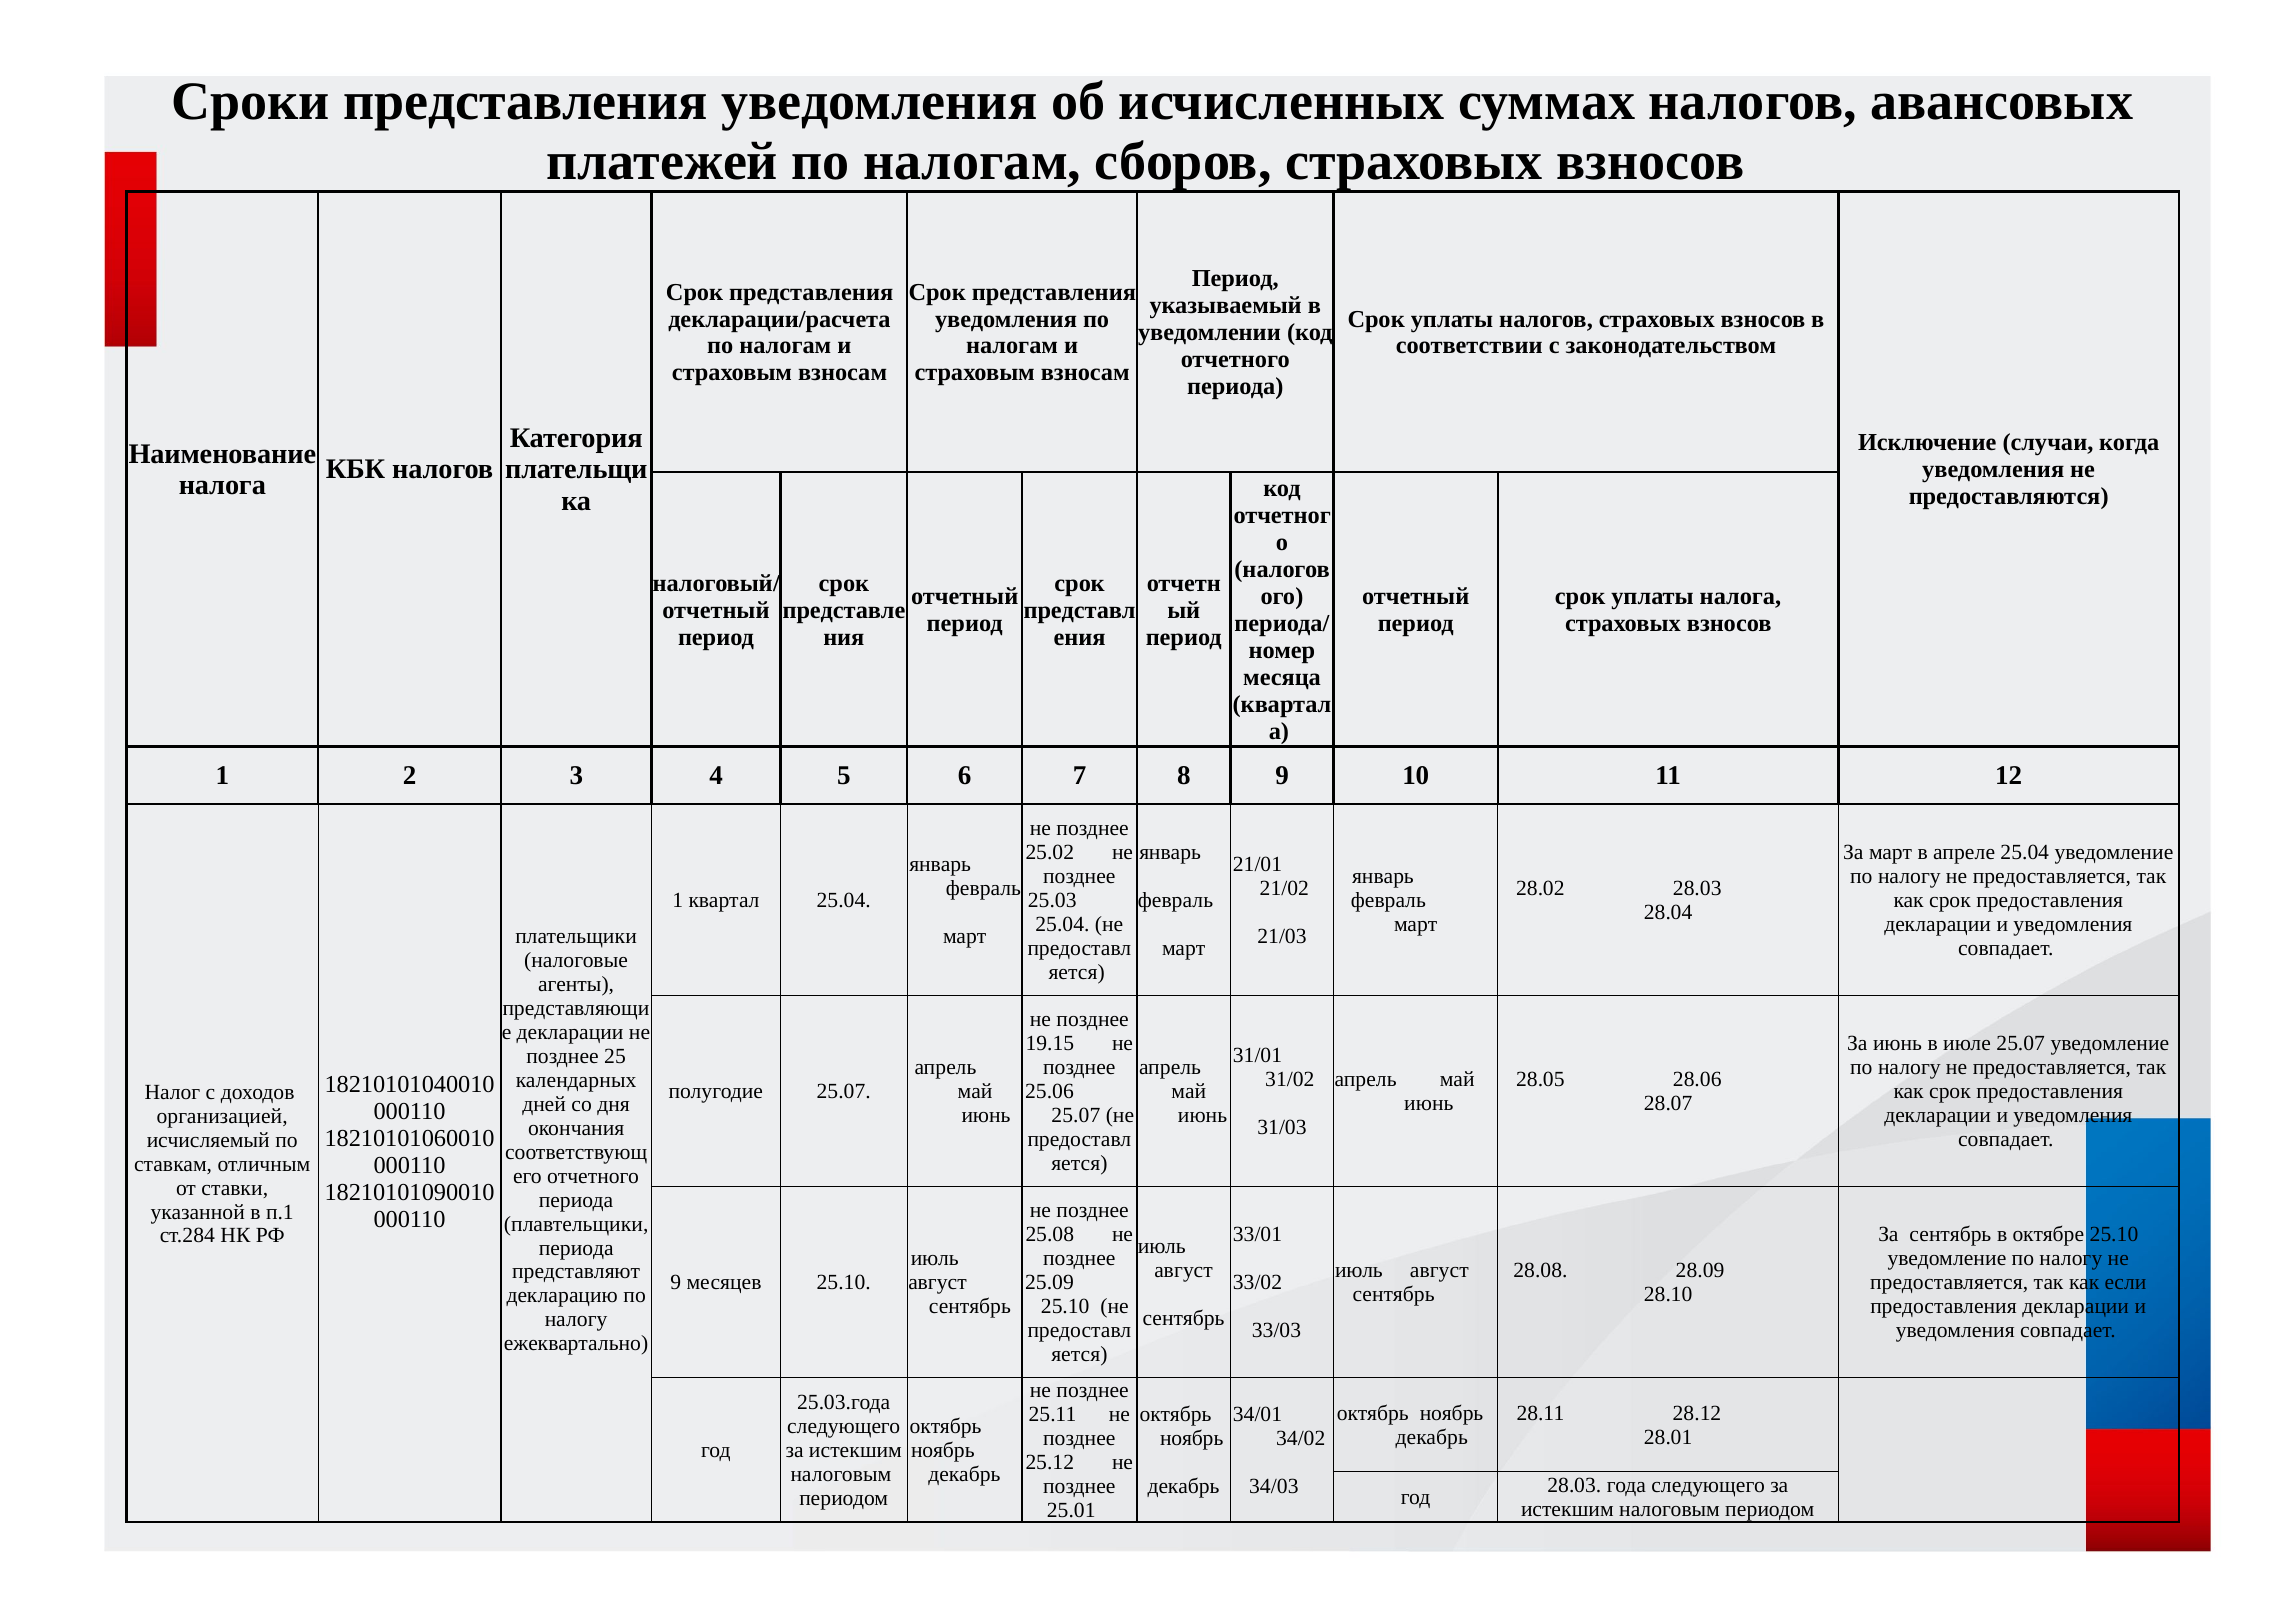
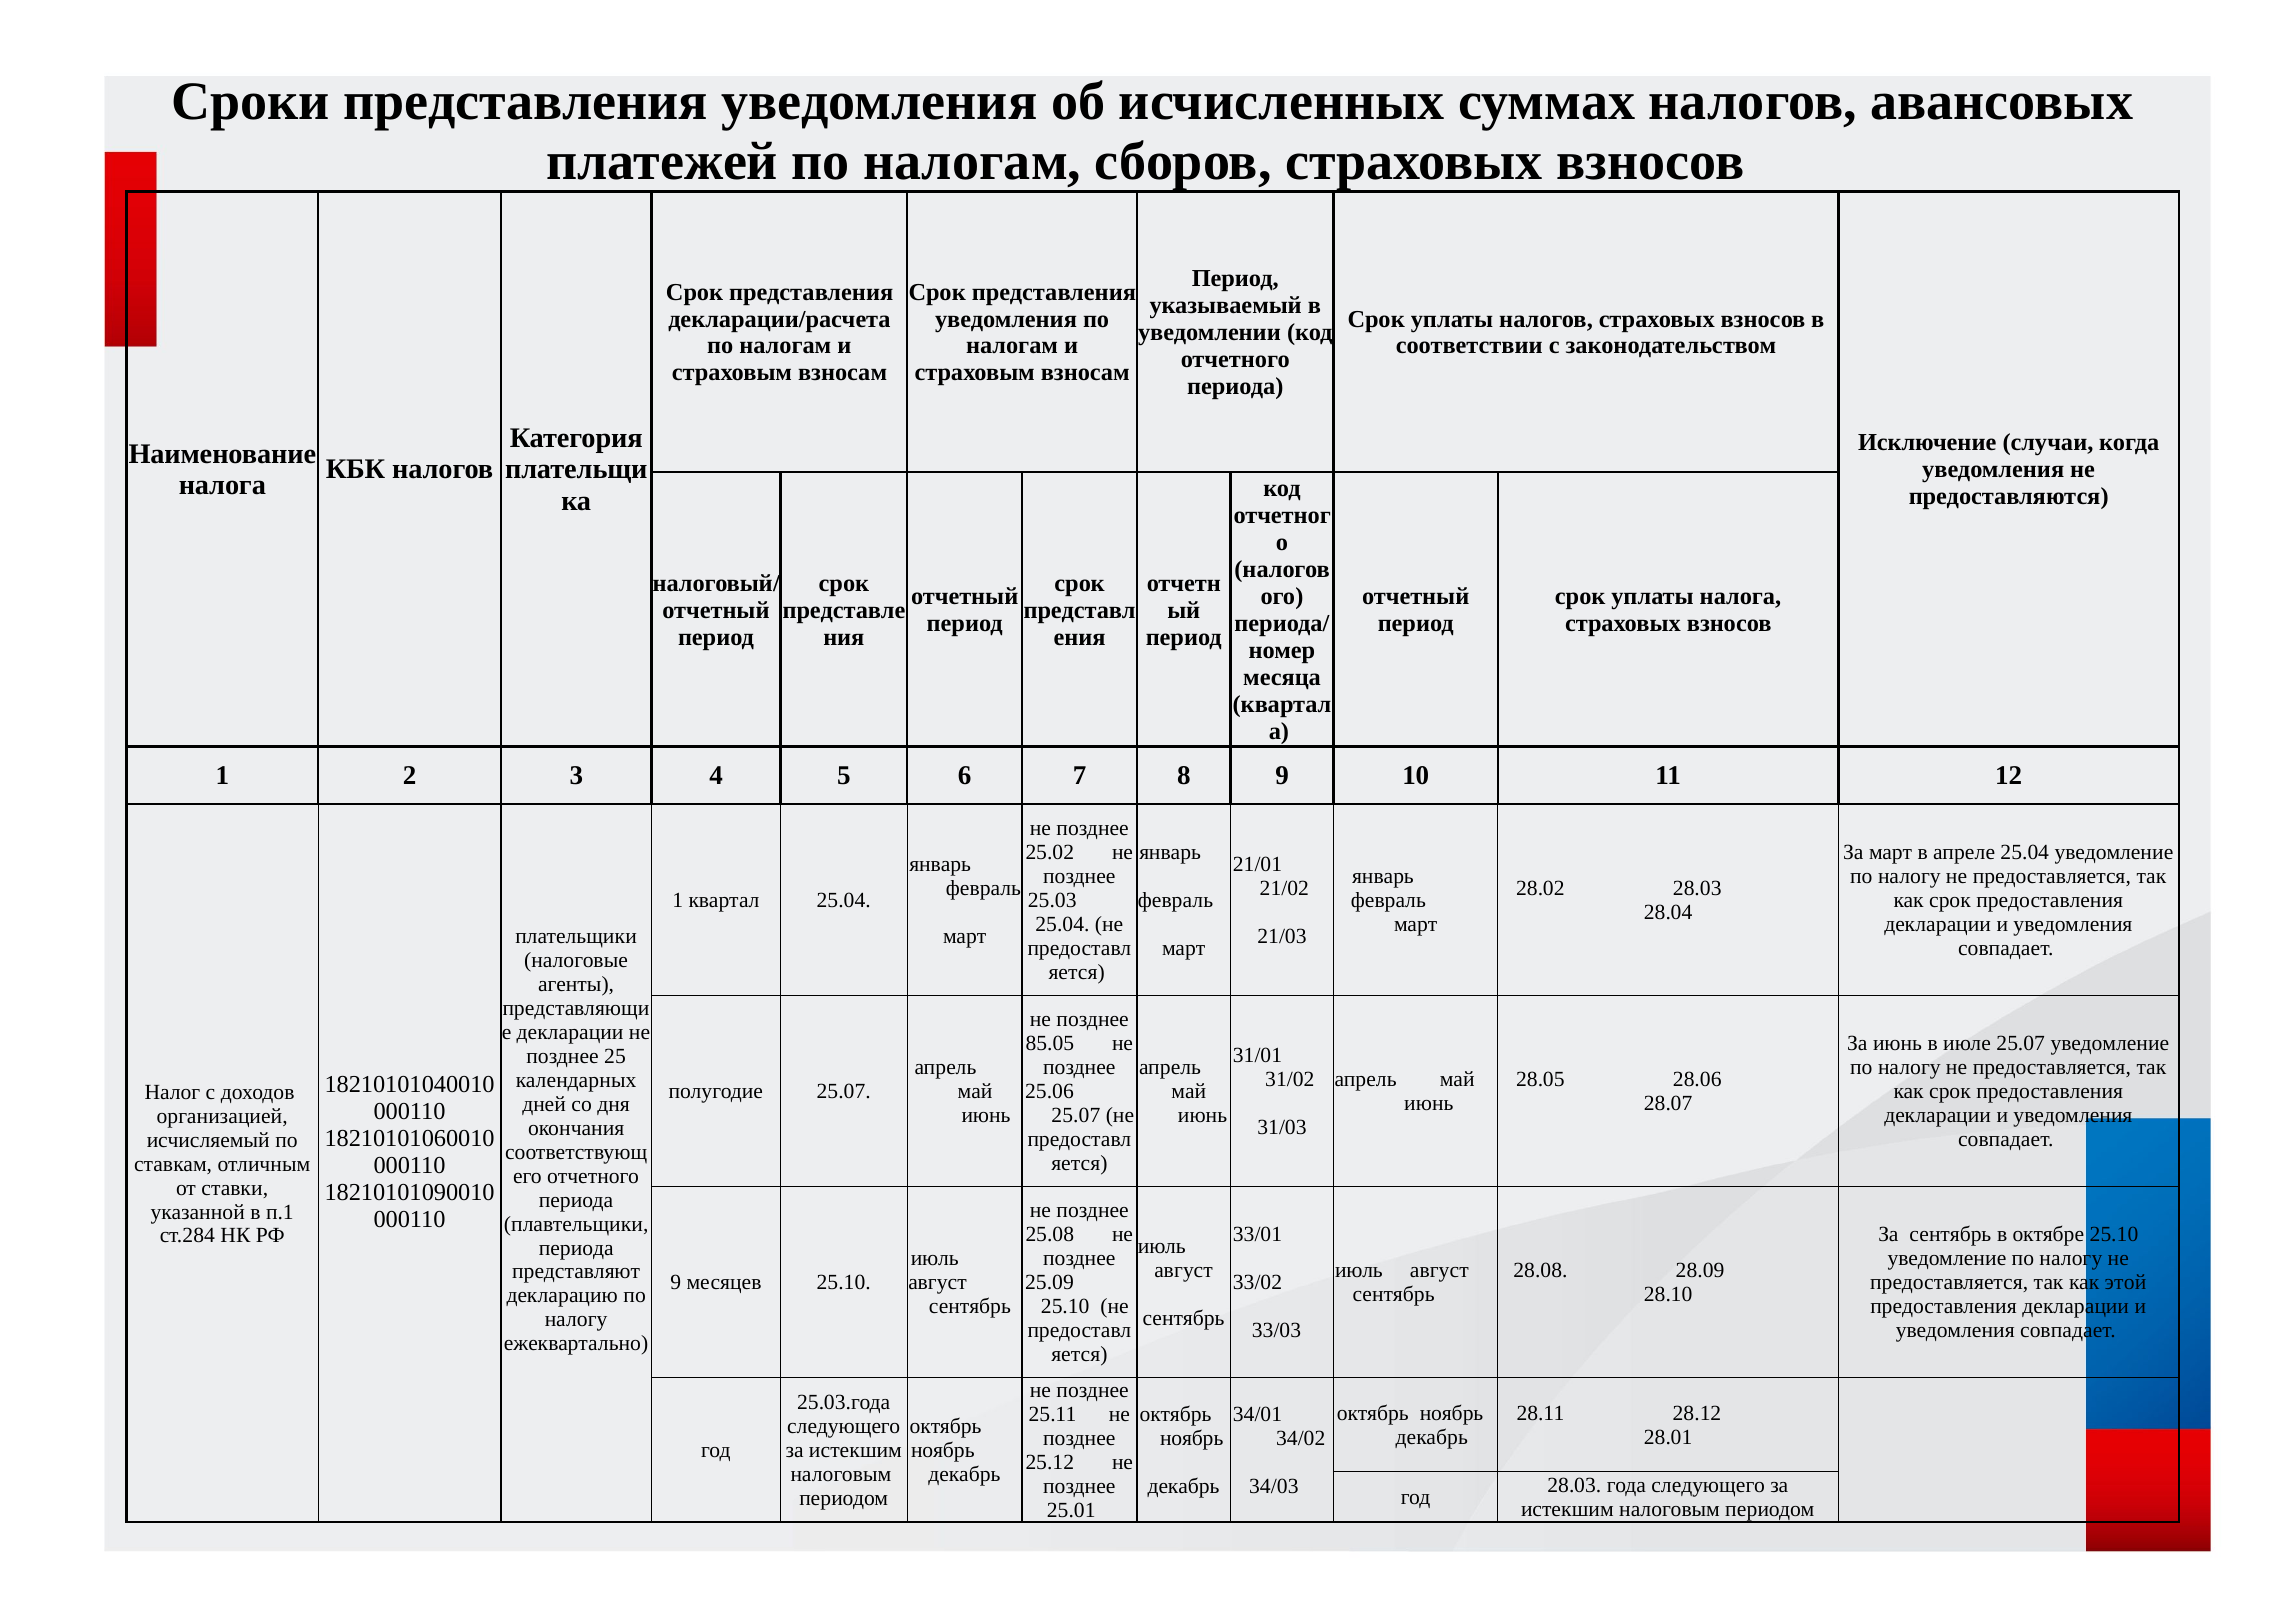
19.15: 19.15 -> 85.05
если: если -> этой
